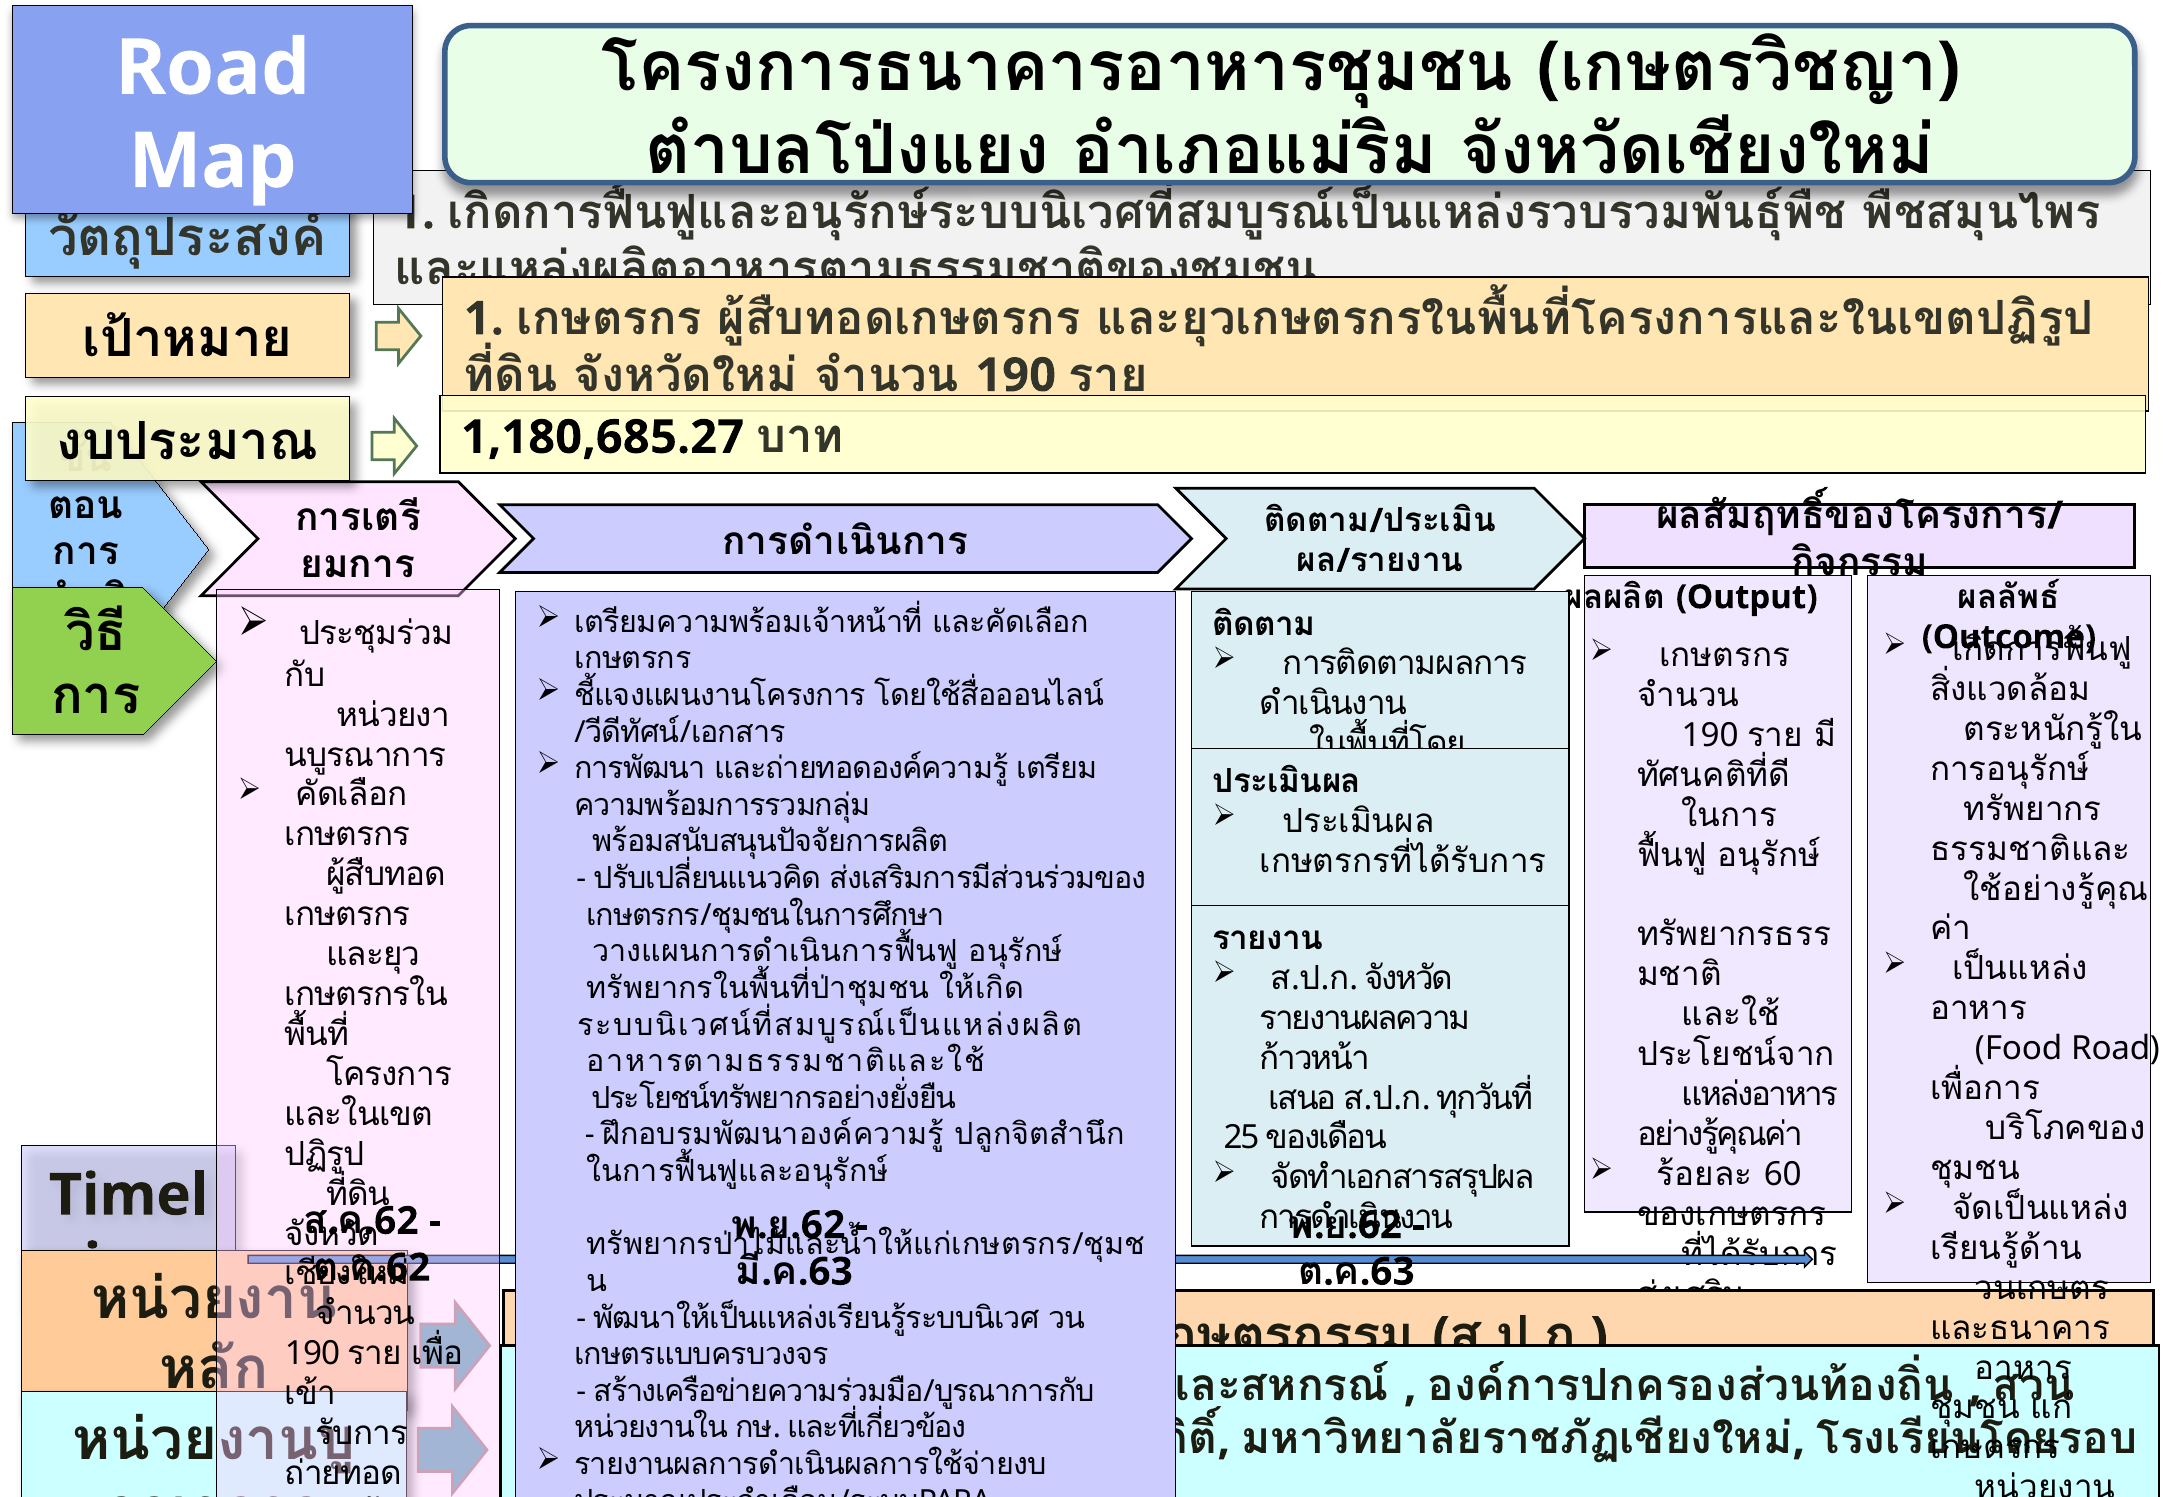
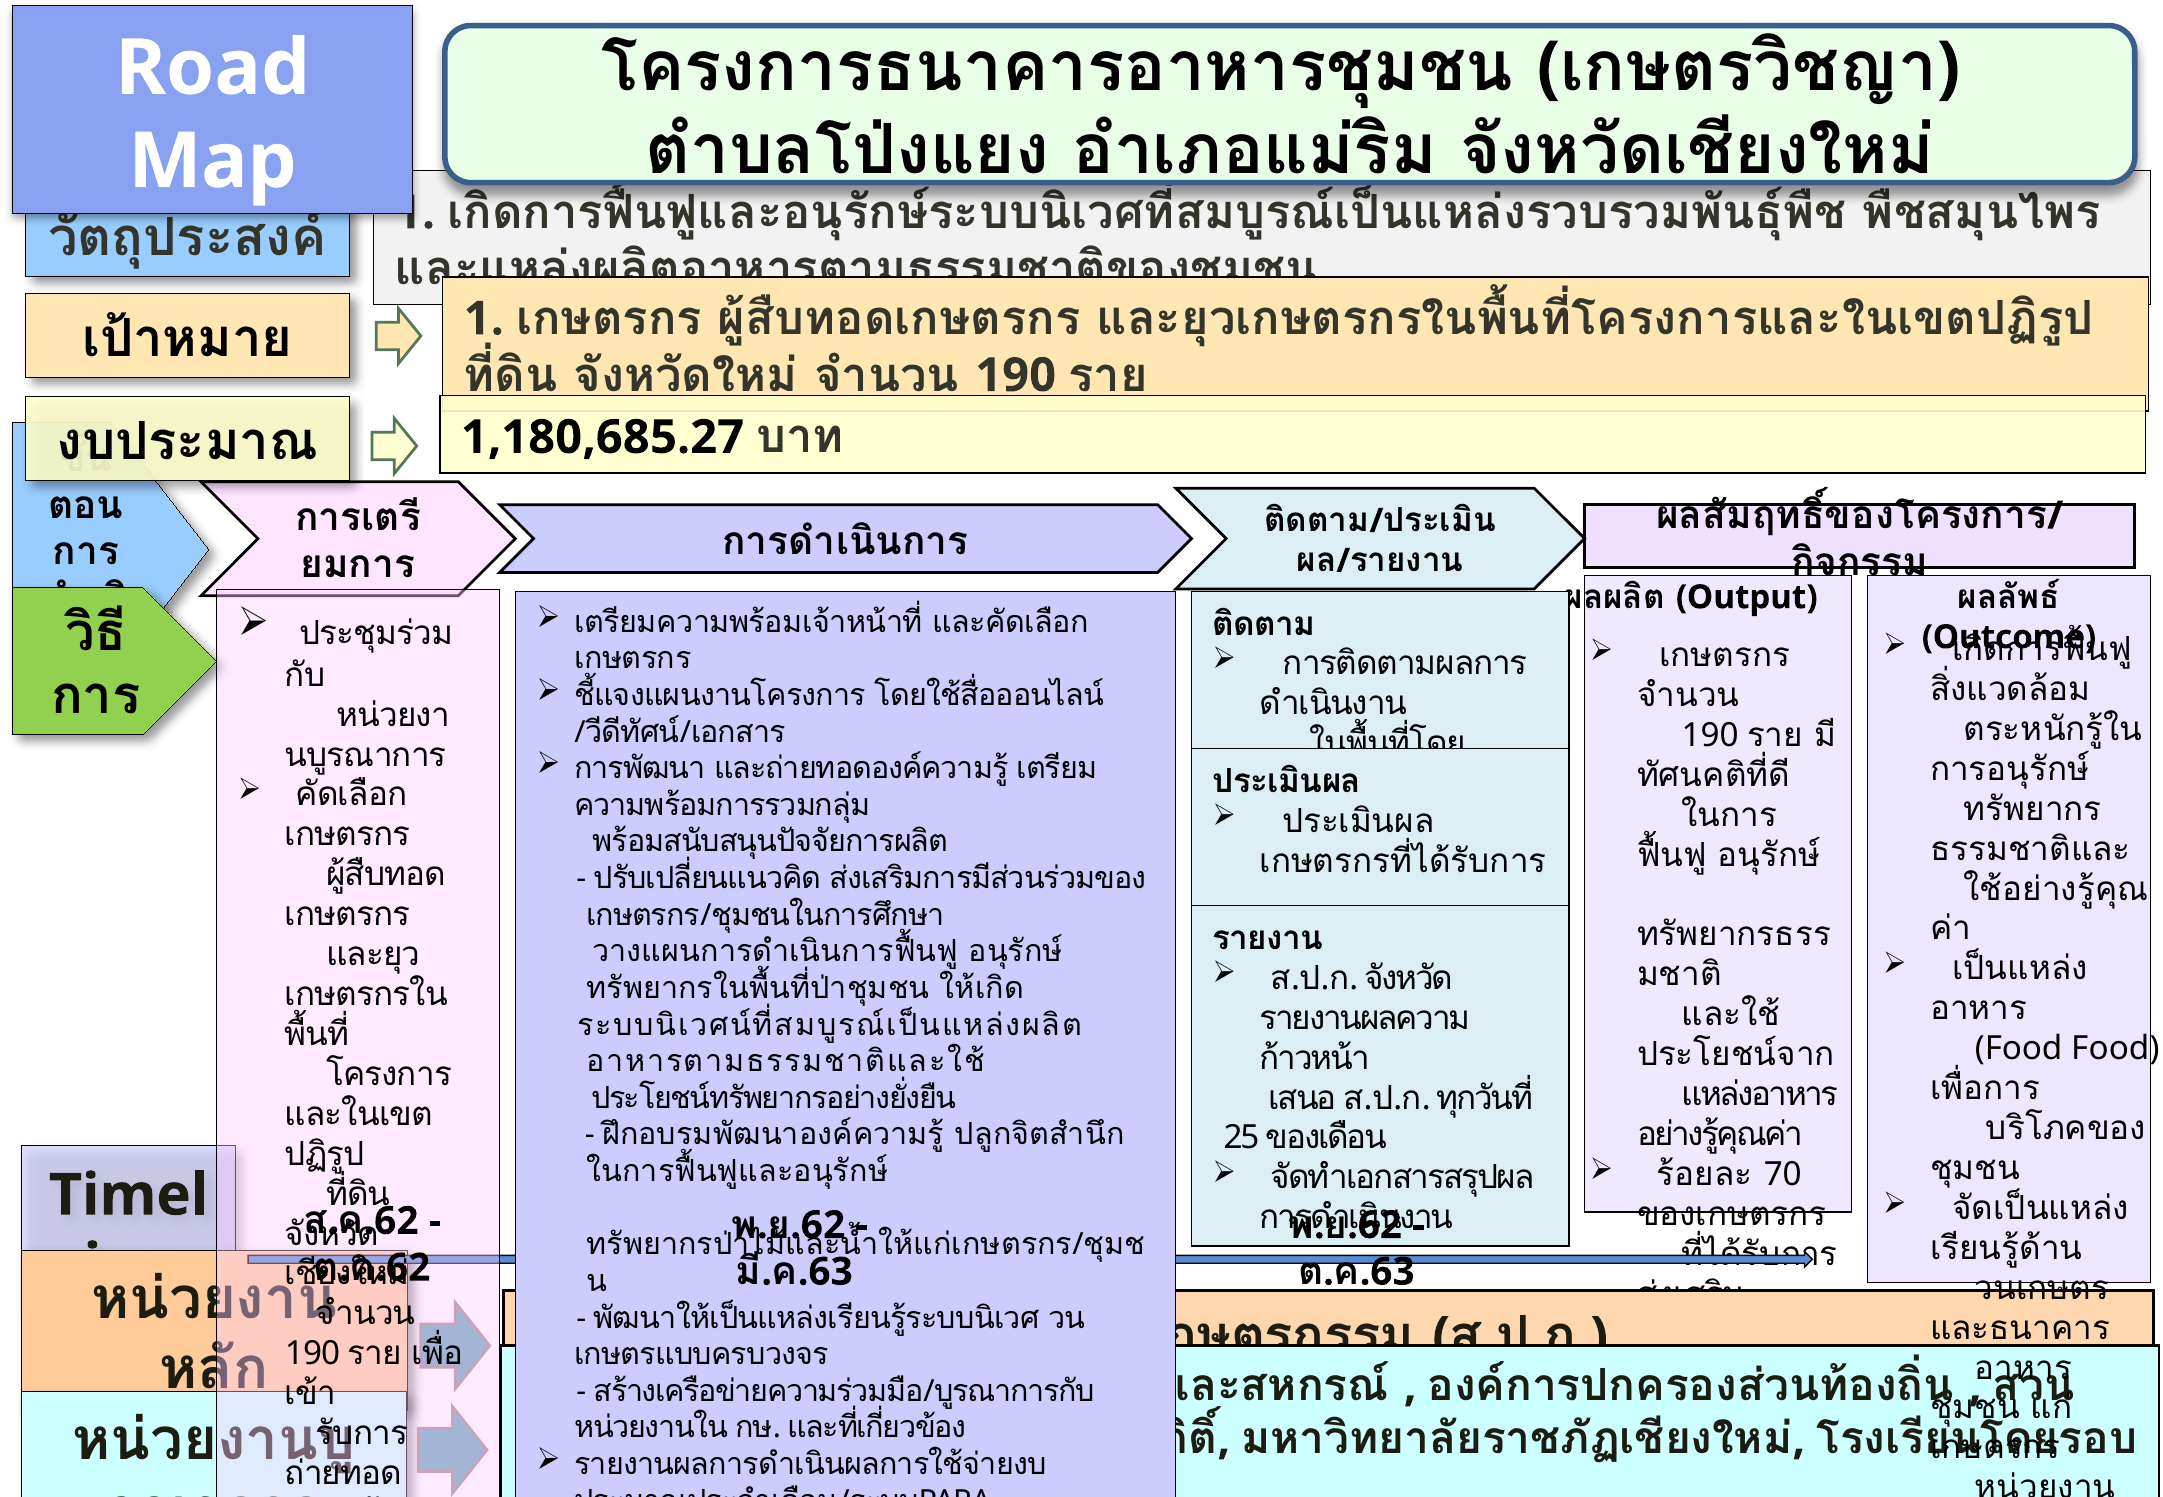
Food Road: Road -> Food
60: 60 -> 70
